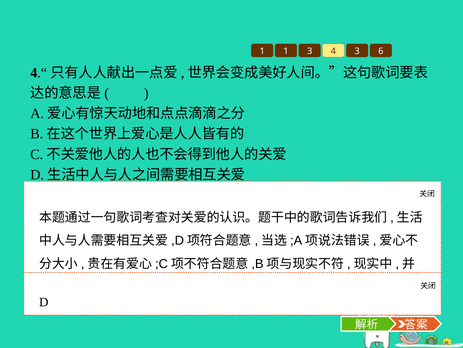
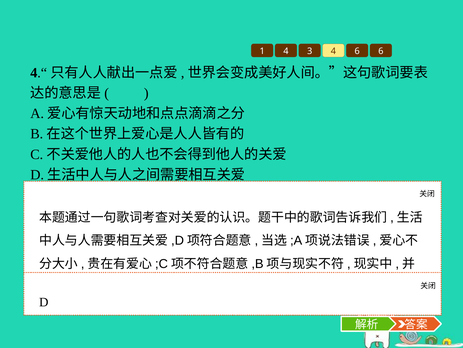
1 1: 1 -> 4
4 3: 3 -> 6
